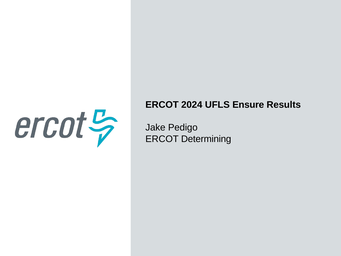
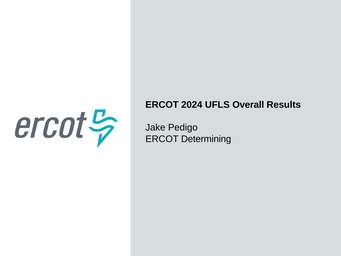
Ensure: Ensure -> Overall
